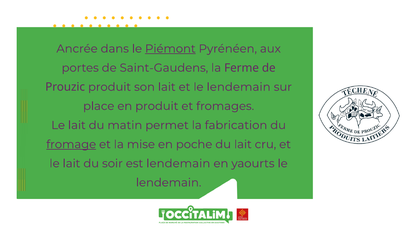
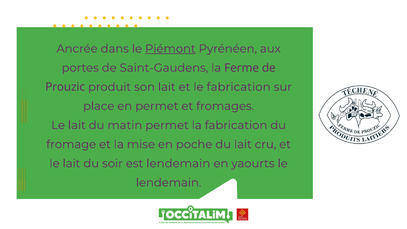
et le lendemain: lendemain -> fabrication
en produit: produit -> permet
fromage underline: present -> none
